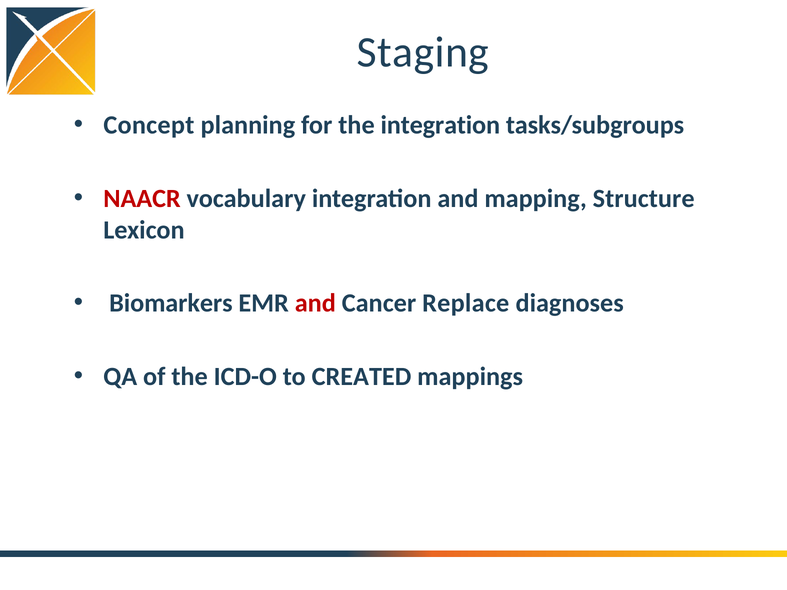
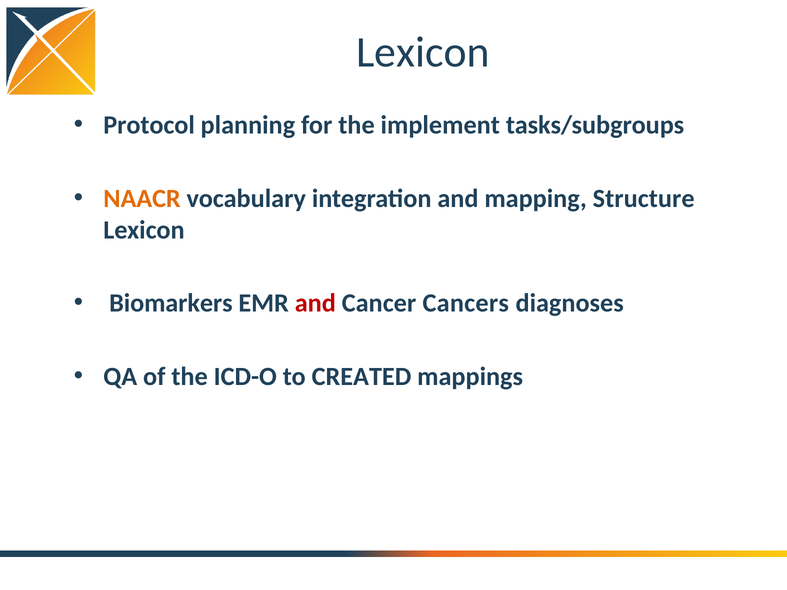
Staging at (423, 52): Staging -> Lexicon
Concept: Concept -> Protocol
the integration: integration -> implement
NAACR colour: red -> orange
Replace: Replace -> Cancers
